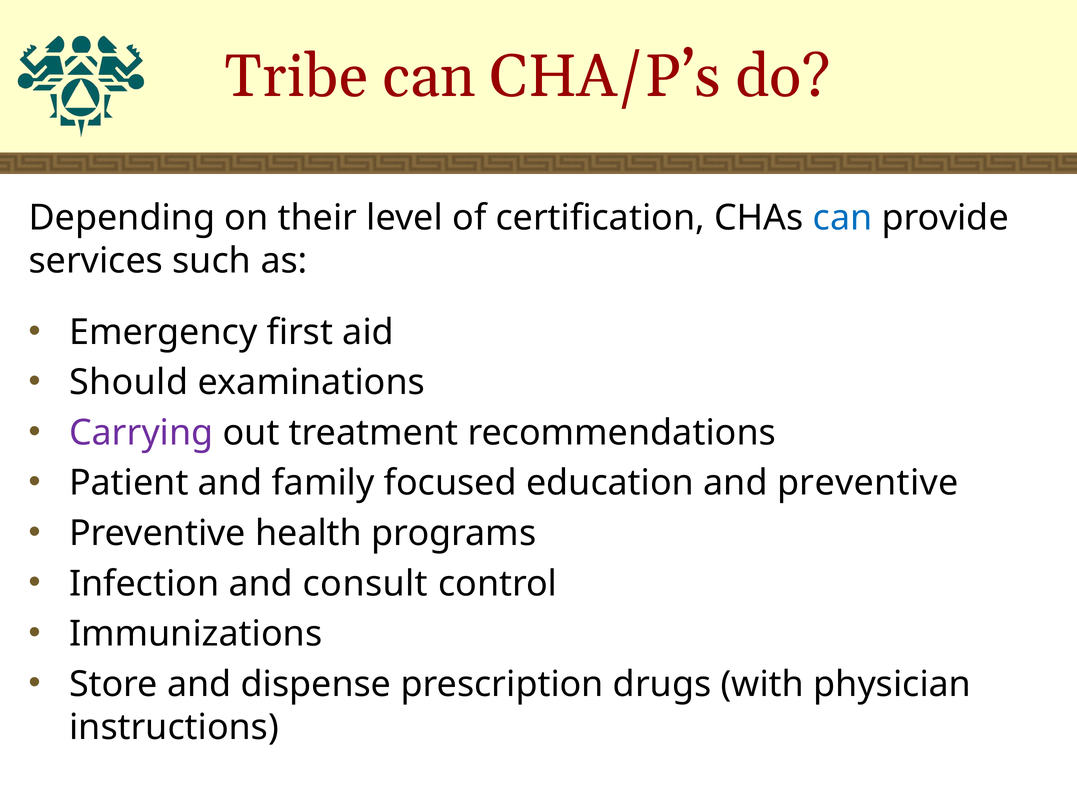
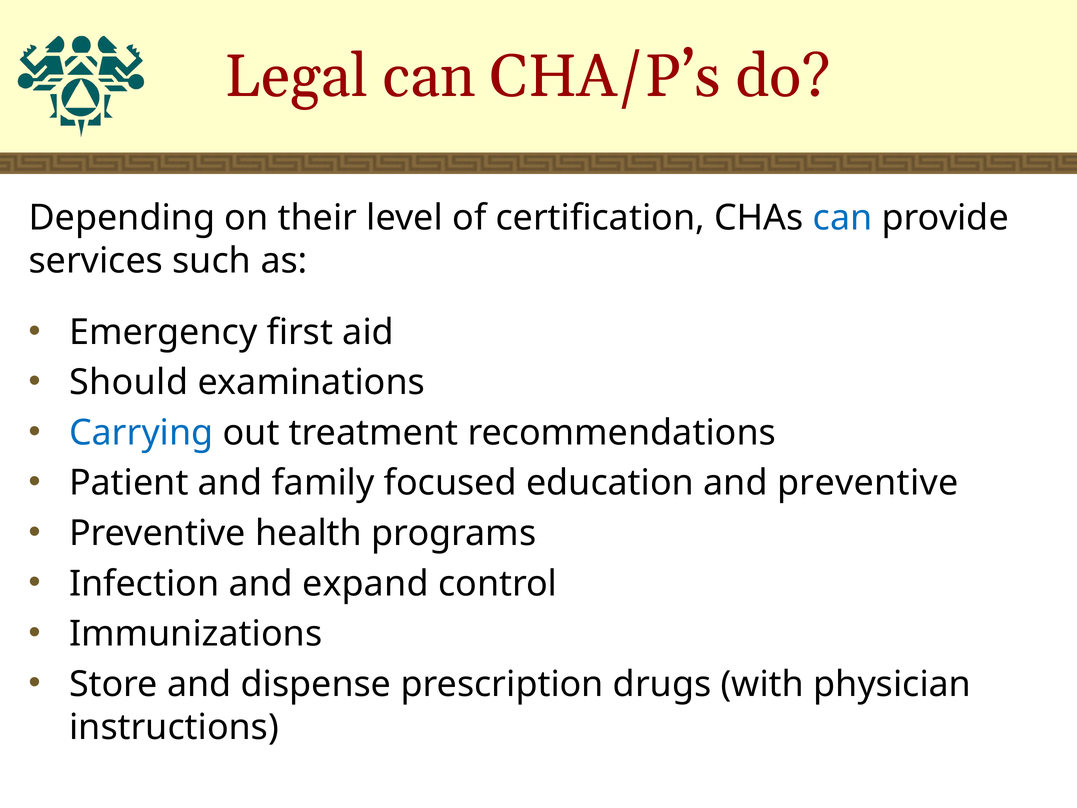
Tribe: Tribe -> Legal
Carrying colour: purple -> blue
consult: consult -> expand
